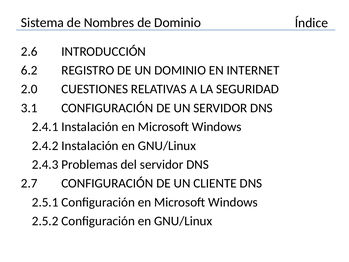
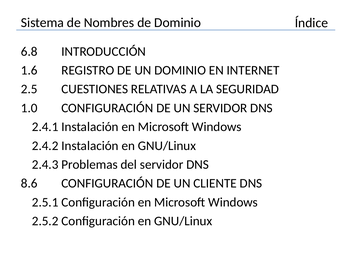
2.6: 2.6 -> 6.8
6.2: 6.2 -> 1.6
2.0: 2.0 -> 2.5
3.1: 3.1 -> 1.0
2.7: 2.7 -> 8.6
